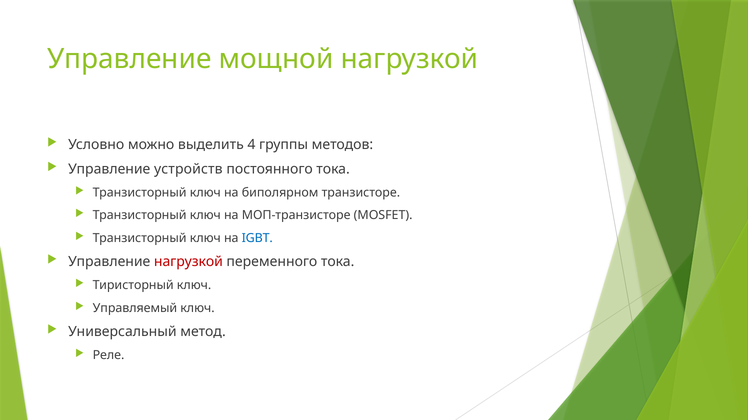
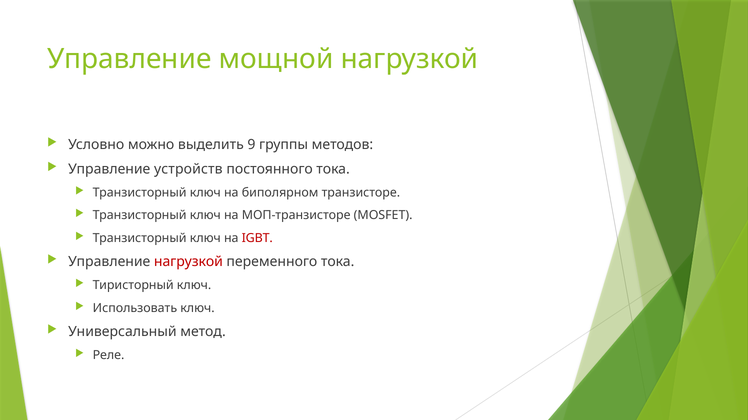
4: 4 -> 9
IGBT colour: blue -> red
Управляемый: Управляемый -> Использовать
